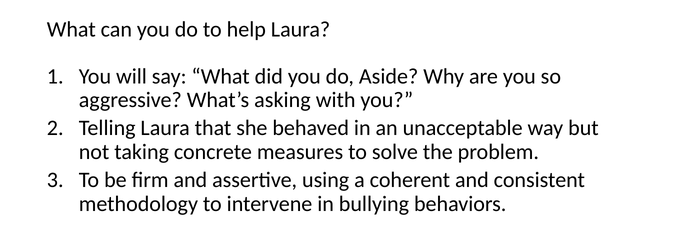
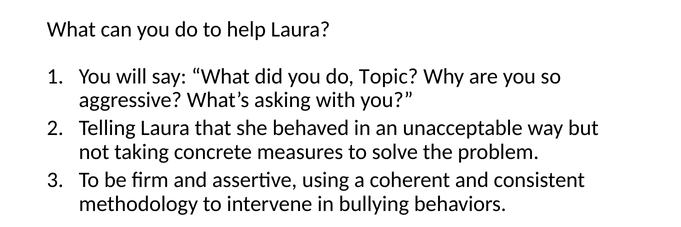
Aside: Aside -> Topic
